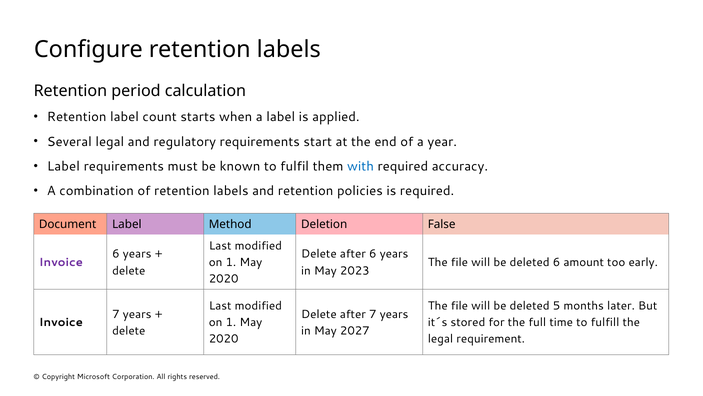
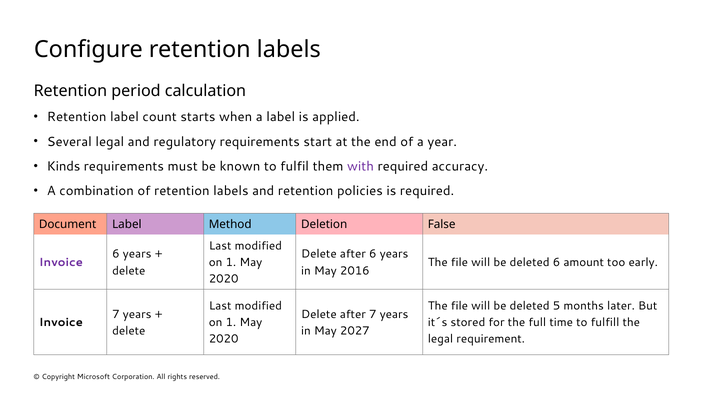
Label at (63, 166): Label -> Kinds
with colour: blue -> purple
2023: 2023 -> 2016
